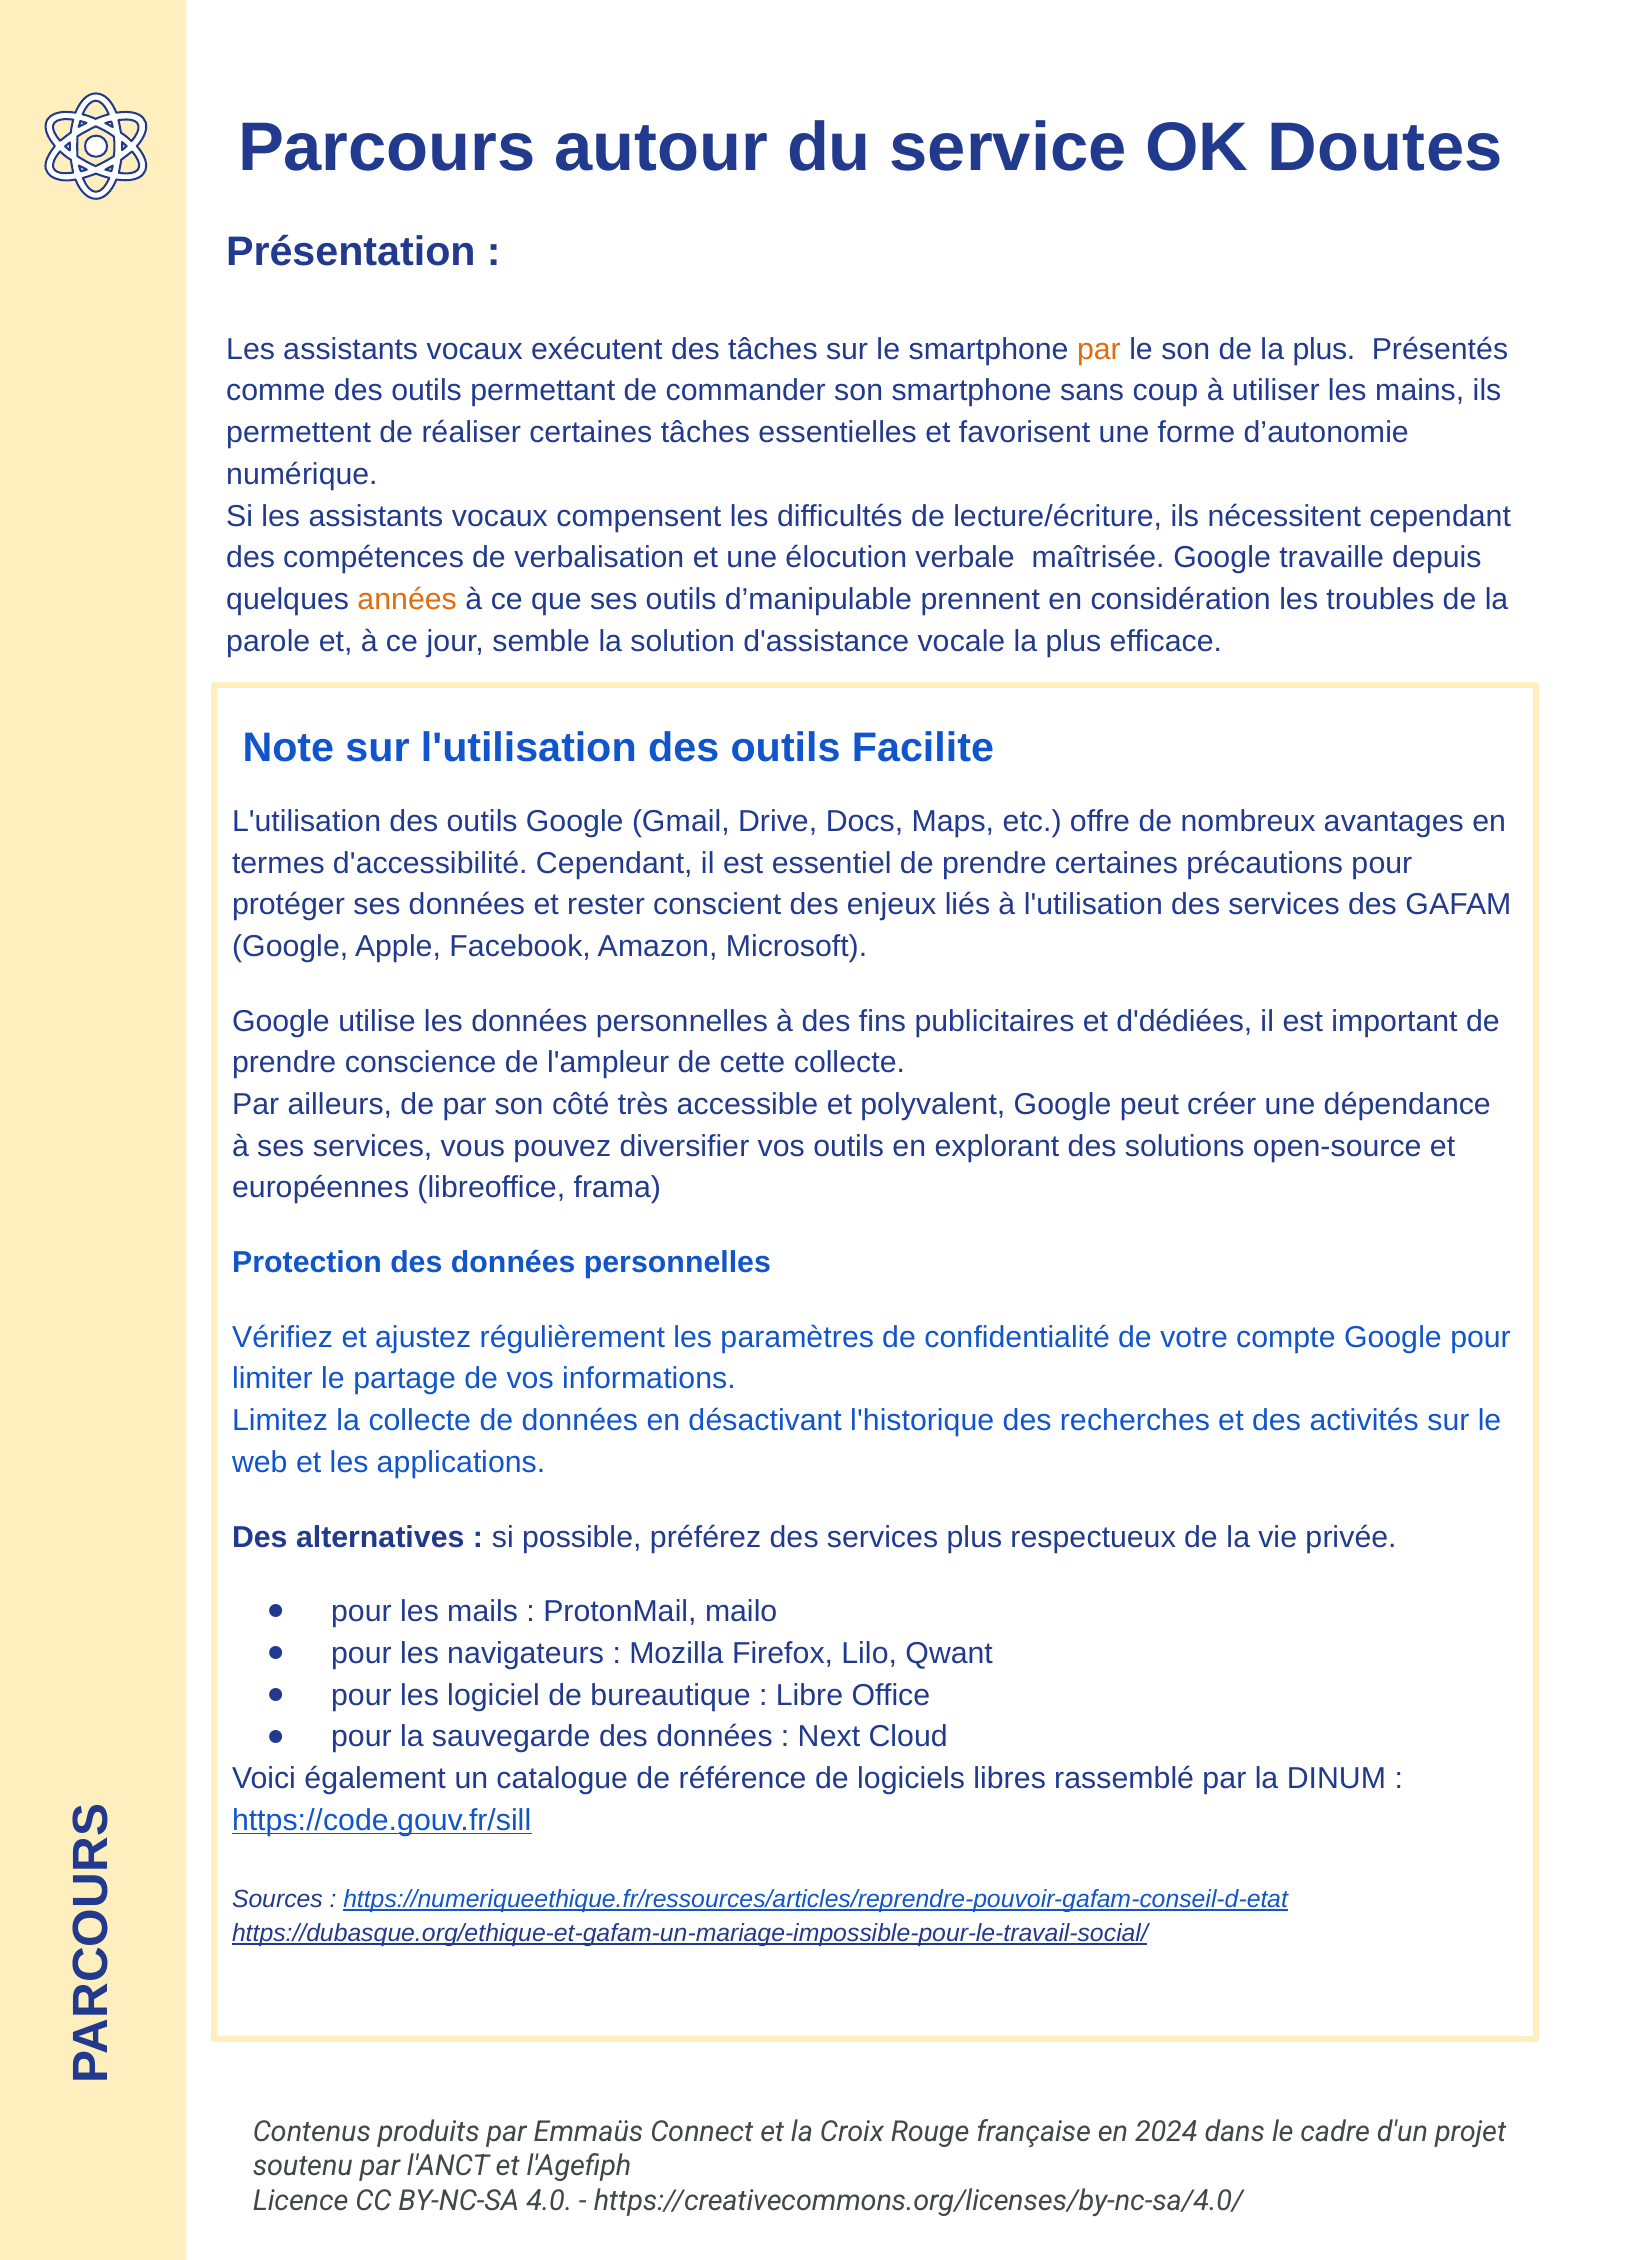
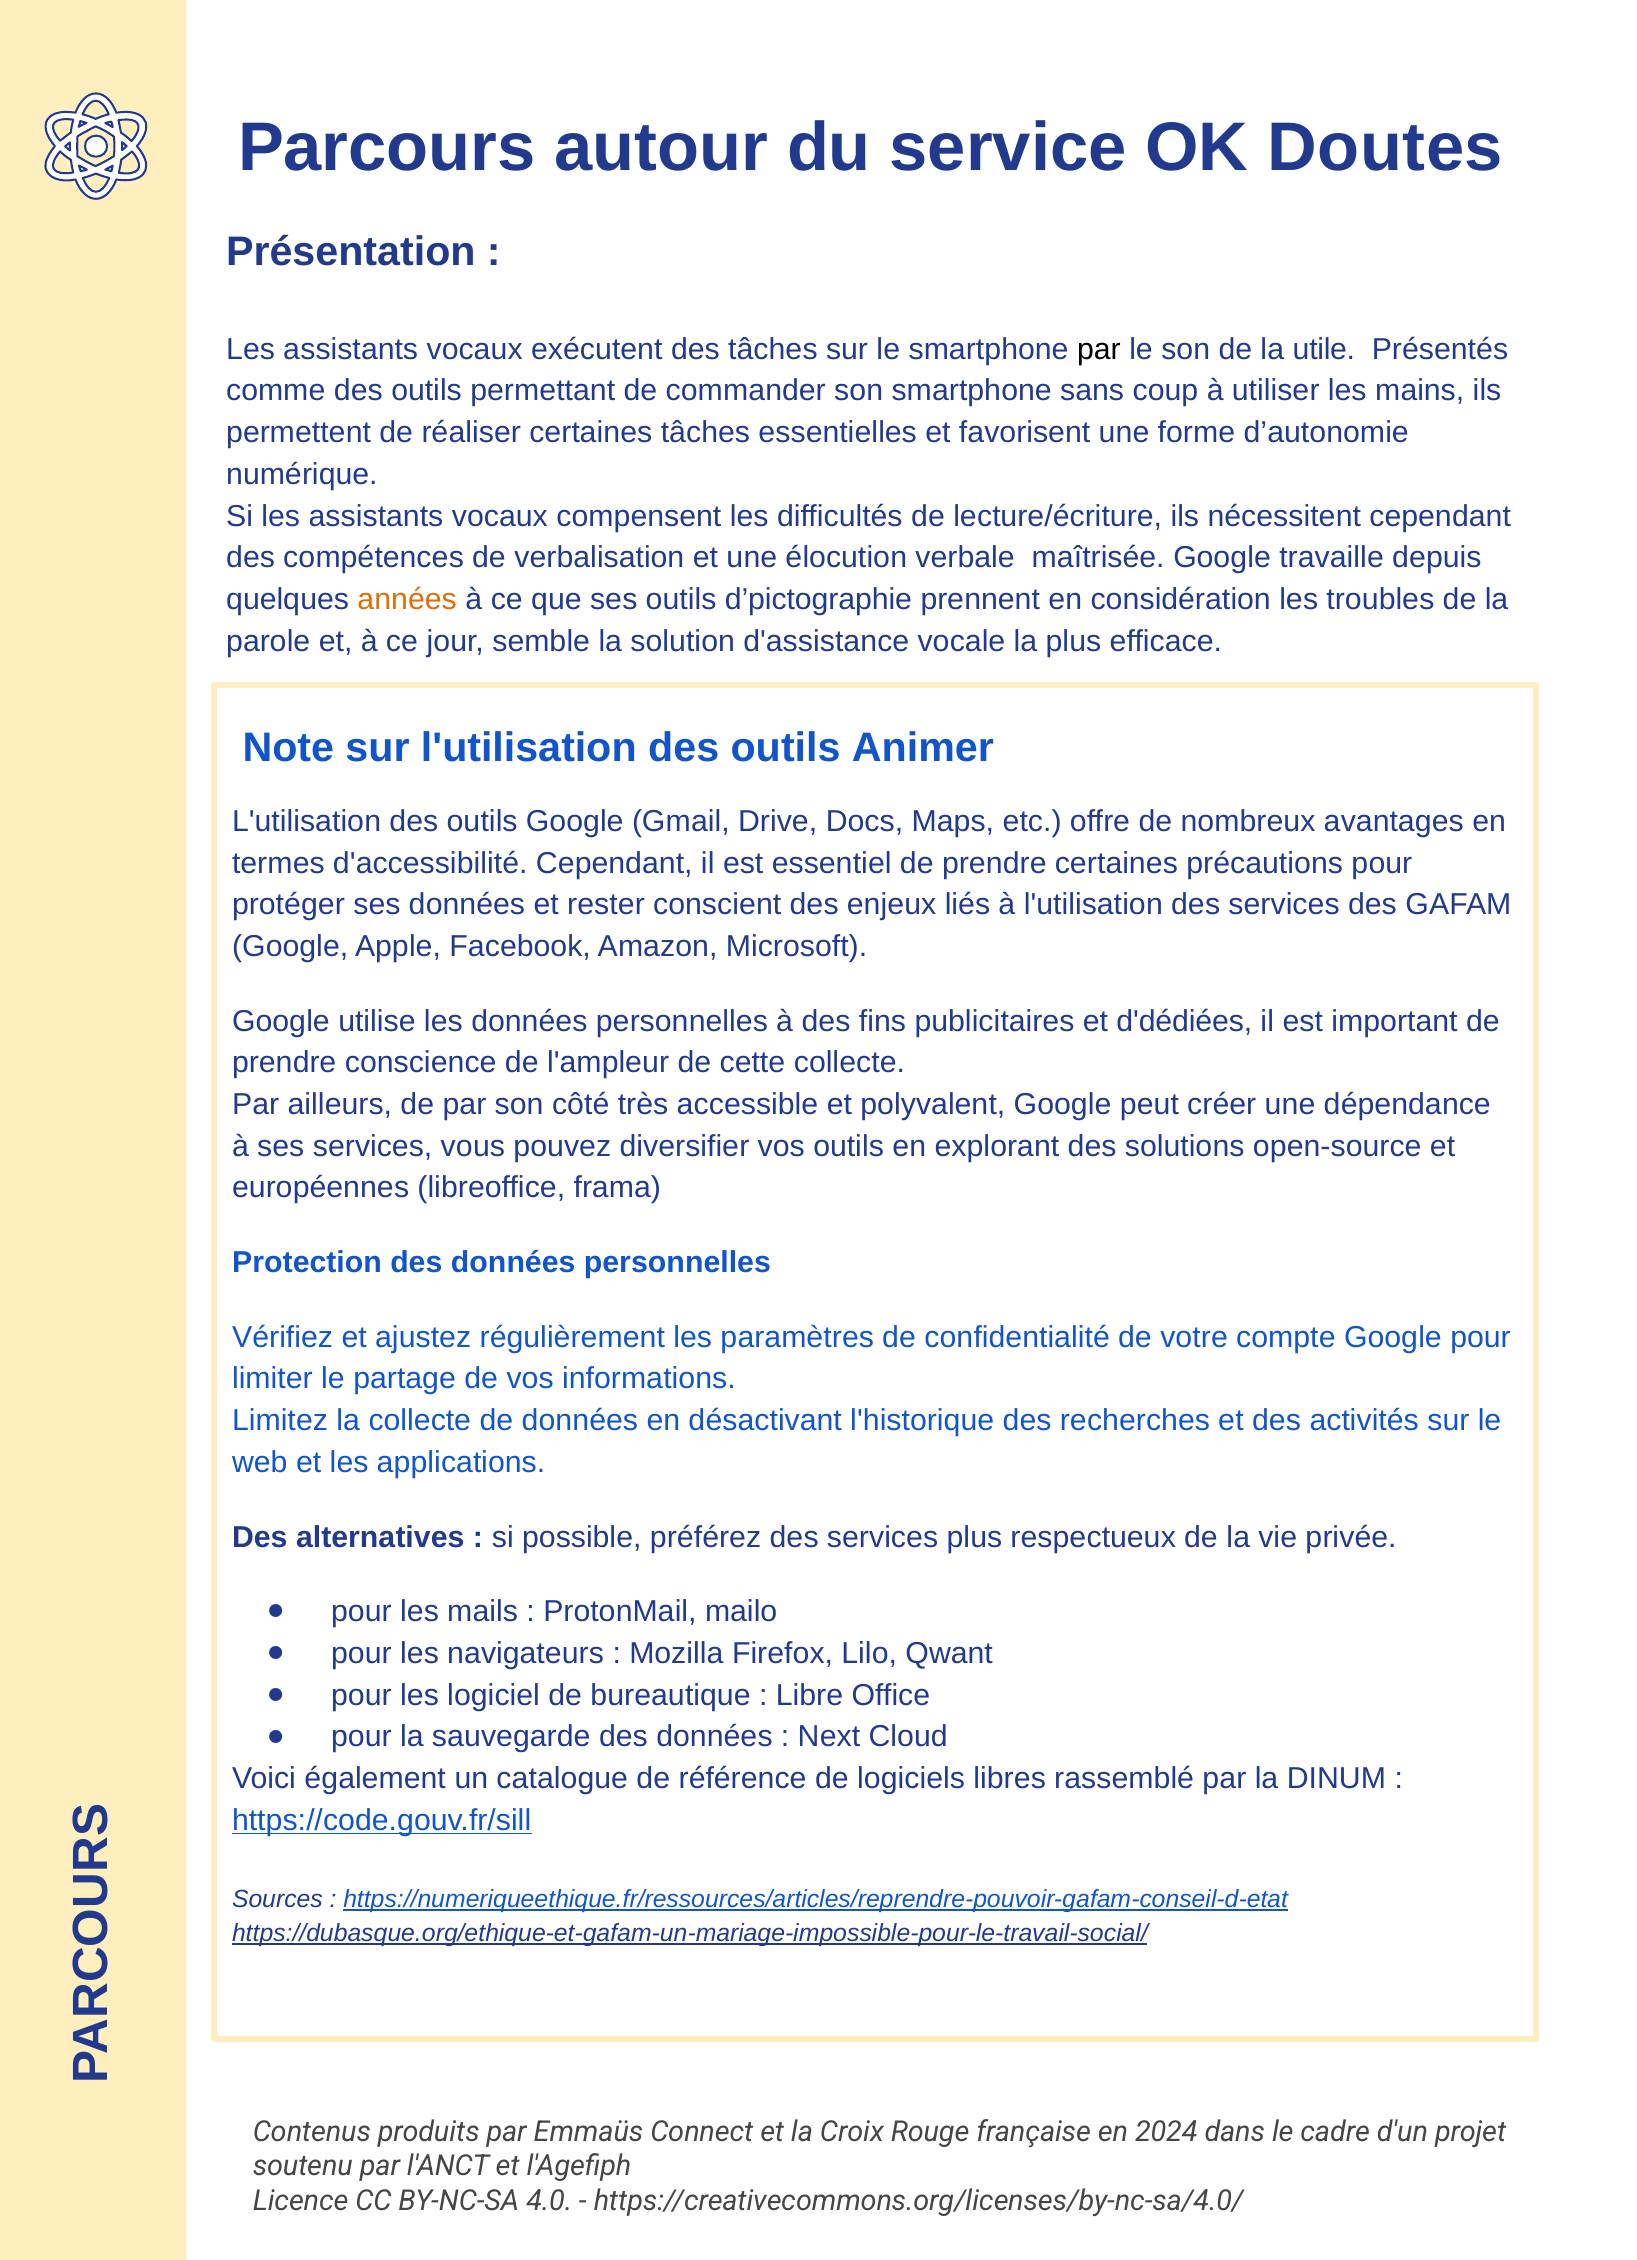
par at (1099, 349) colour: orange -> black
de la plus: plus -> utile
d’manipulable: d’manipulable -> d’pictographie
Facilite: Facilite -> Animer
